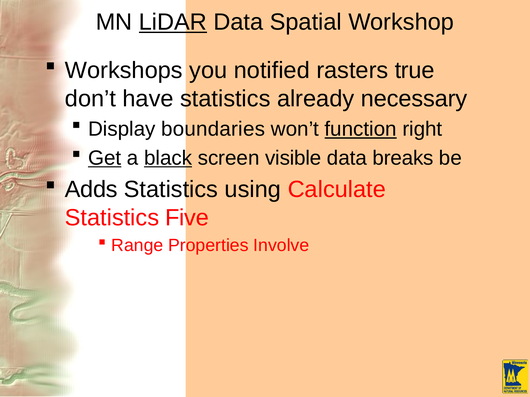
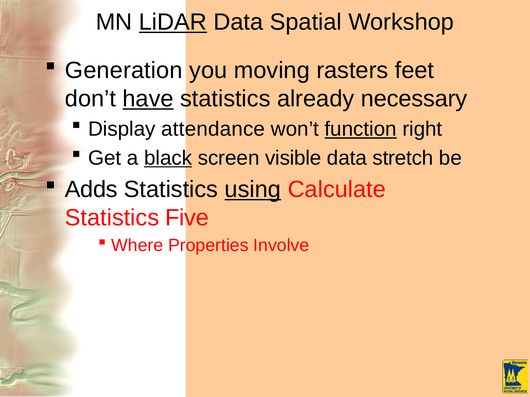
Workshops: Workshops -> Generation
notified: notified -> moving
true: true -> feet
have underline: none -> present
boundaries: boundaries -> attendance
Get underline: present -> none
breaks: breaks -> stretch
using underline: none -> present
Range: Range -> Where
